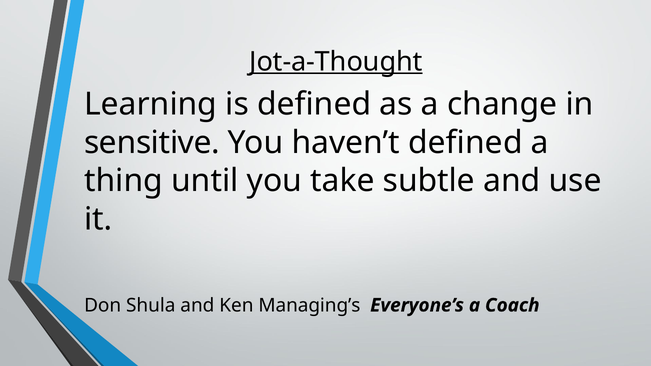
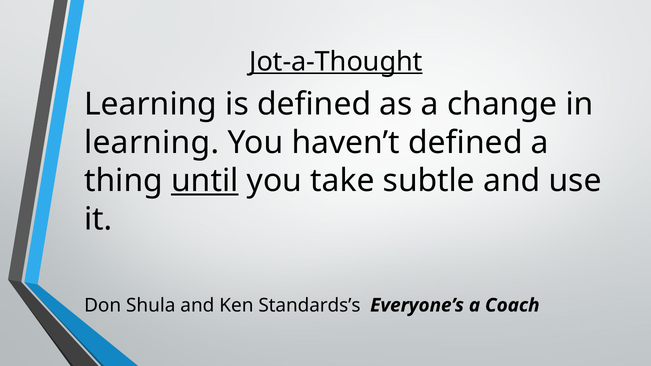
sensitive at (152, 143): sensitive -> learning
until underline: none -> present
Managing’s: Managing’s -> Standards’s
